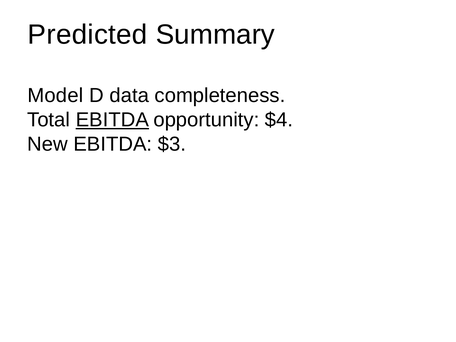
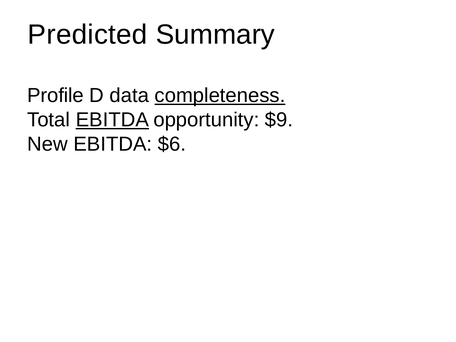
Model: Model -> Profile
completeness underline: none -> present
$4: $4 -> $9
$3: $3 -> $6
